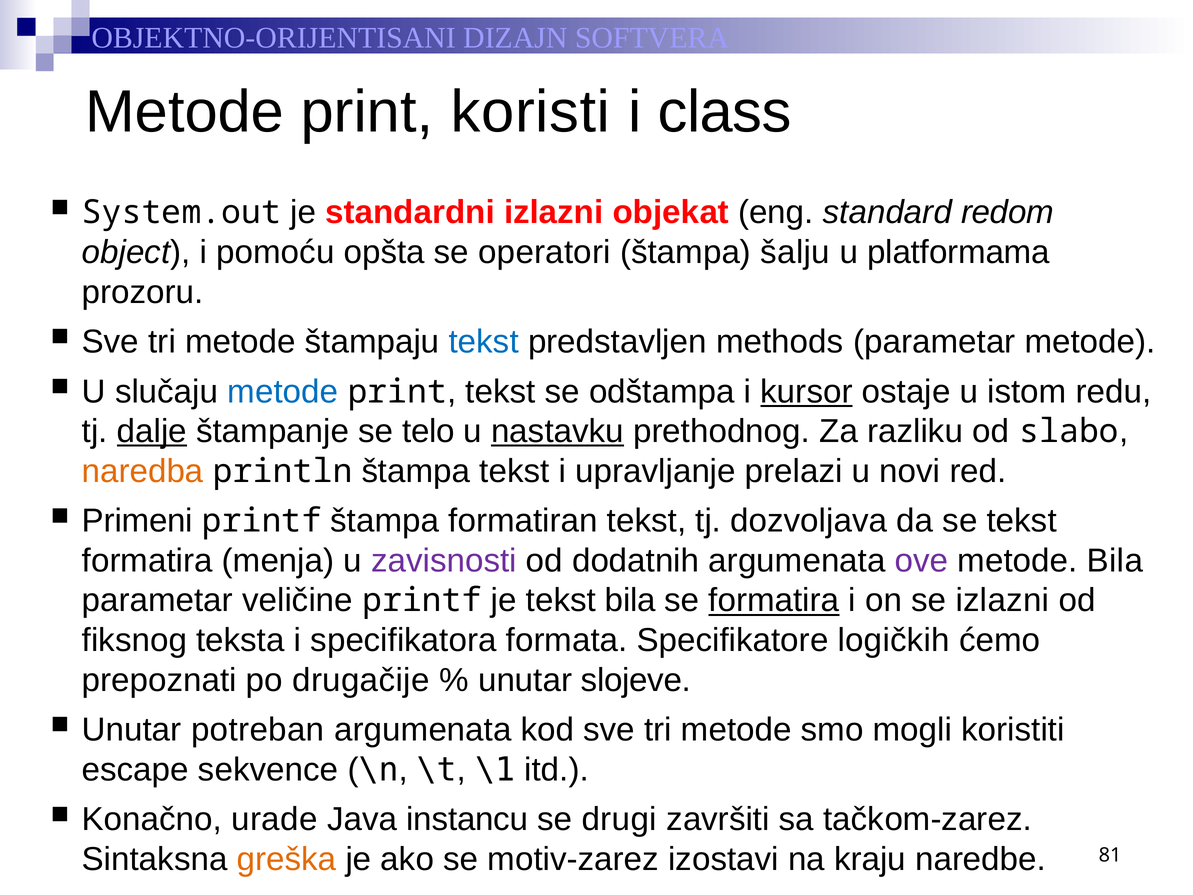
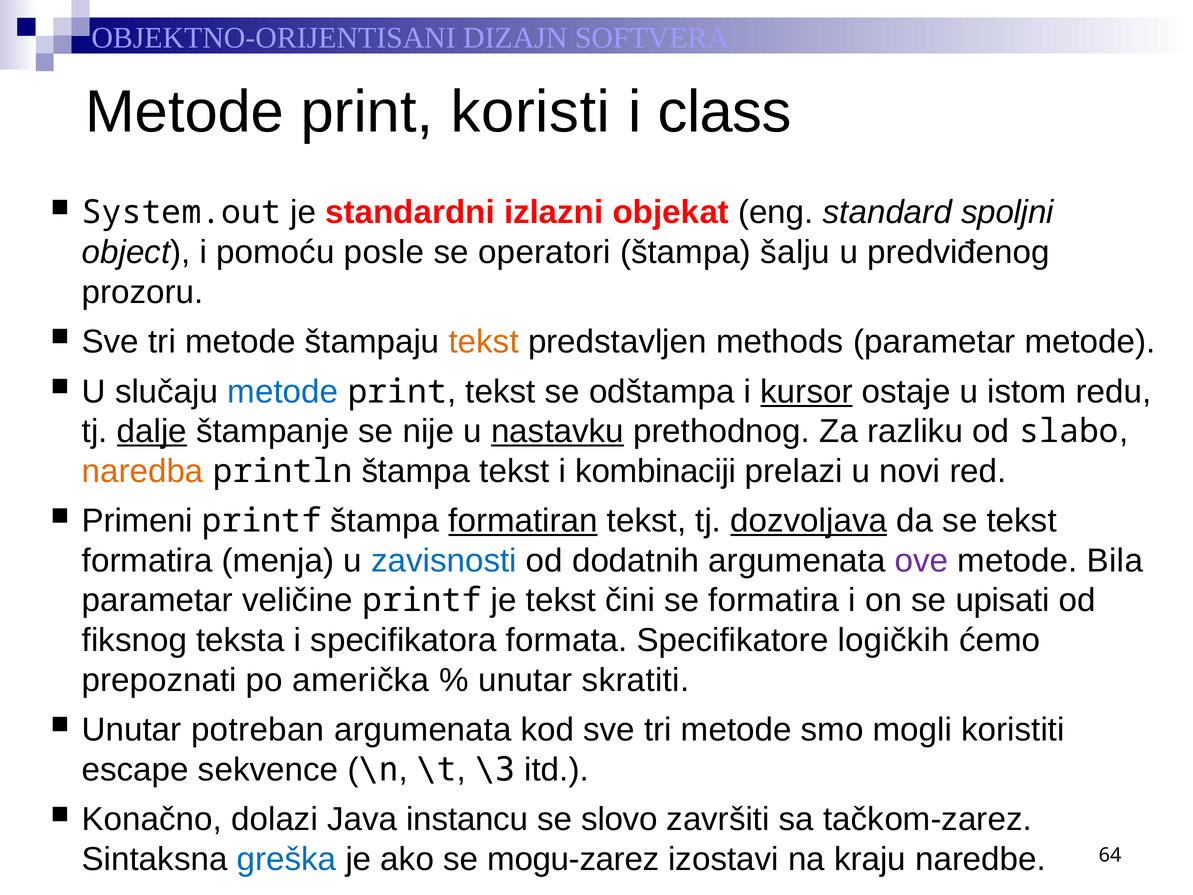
redom: redom -> spoljni
opšta: opšta -> posle
platformama: platformama -> predviđenog
tekst at (484, 342) colour: blue -> orange
telo: telo -> nije
upravljanje: upravljanje -> kombinaciji
formatiran underline: none -> present
dozvoljava underline: none -> present
zavisnosti colour: purple -> blue
tekst bila: bila -> čini
formatira at (774, 600) underline: present -> none
se izlazni: izlazni -> upisati
drugačije: drugačije -> američka
slojeve: slojeve -> skratiti
\1: \1 -> \3
urade: urade -> dolazi
drugi: drugi -> slovo
greška colour: orange -> blue
motiv-zarez: motiv-zarez -> mogu-zarez
81: 81 -> 64
